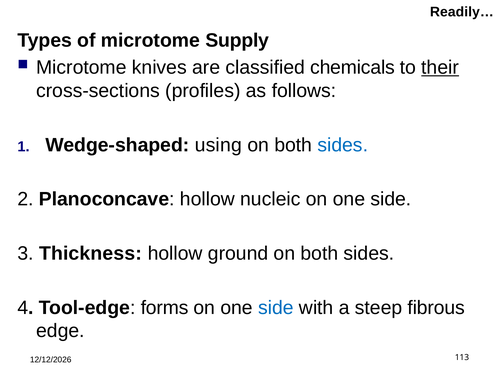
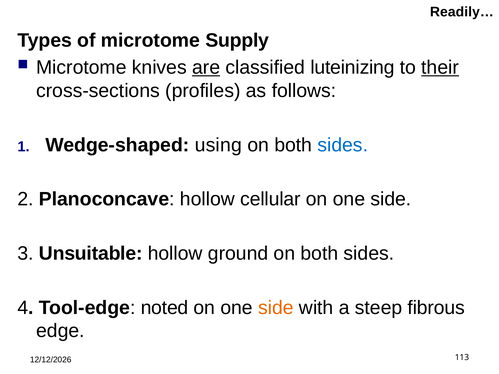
are underline: none -> present
chemicals: chemicals -> luteinizing
nucleic: nucleic -> cellular
Thickness: Thickness -> Unsuitable
forms: forms -> noted
side at (276, 308) colour: blue -> orange
